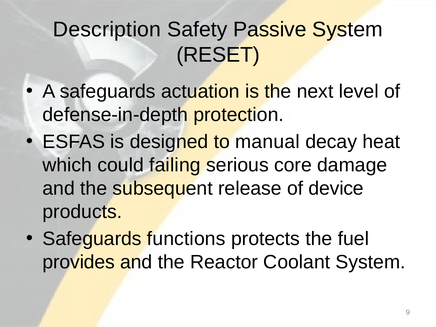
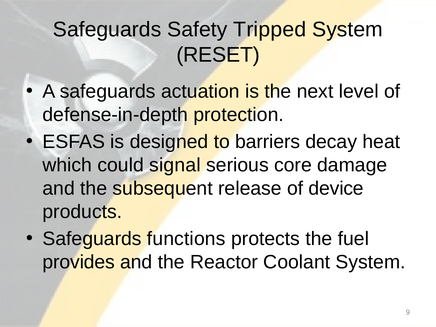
Description at (107, 29): Description -> Safeguards
Passive: Passive -> Tripped
manual: manual -> barriers
failing: failing -> signal
